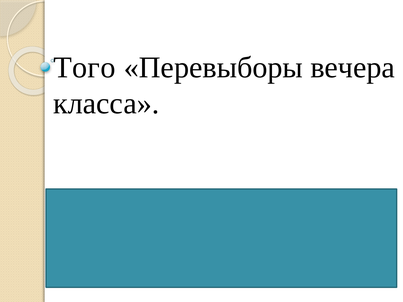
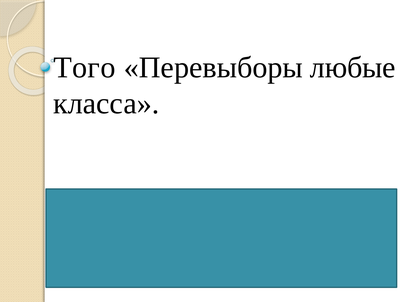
вечера: вечера -> любые
